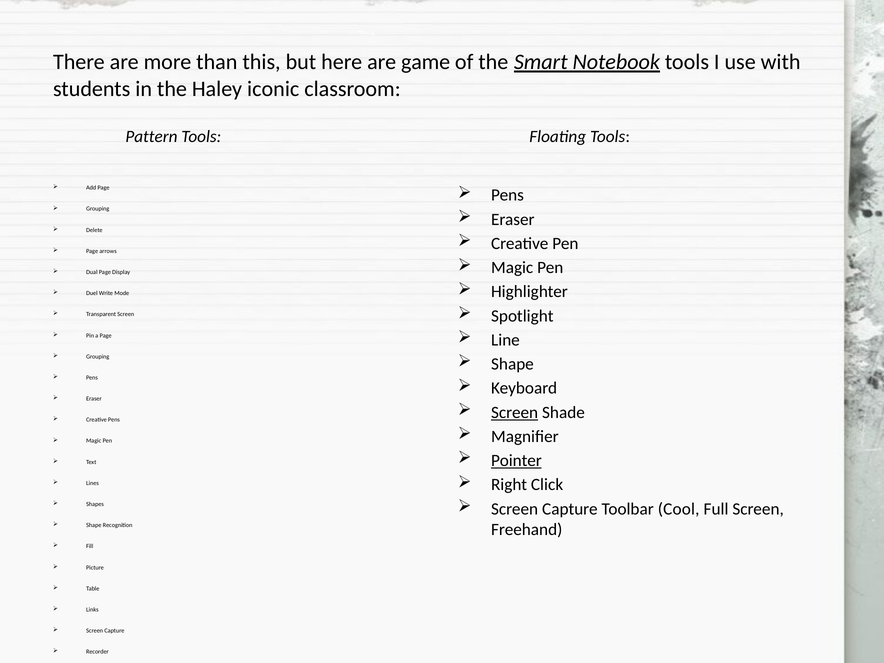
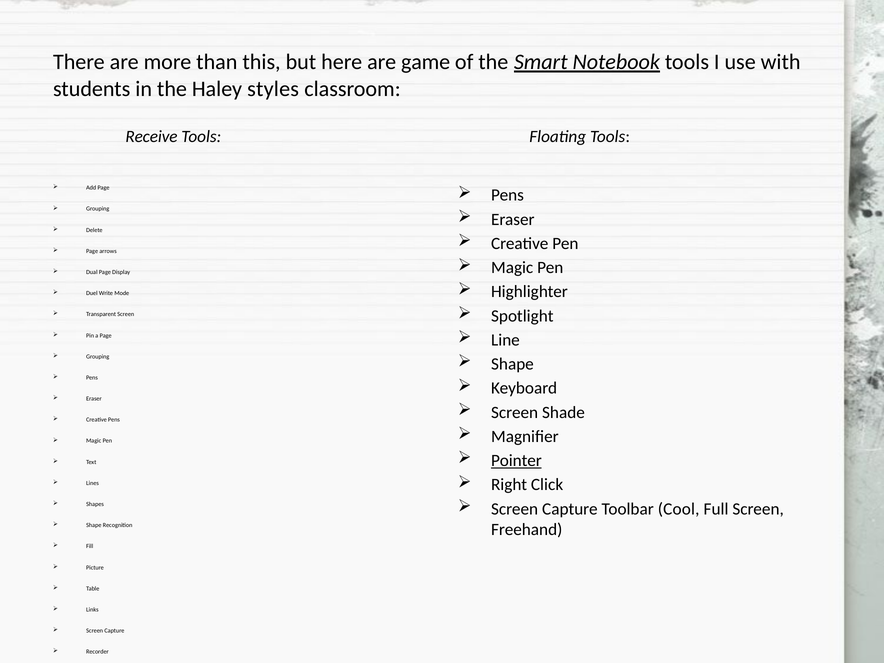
iconic: iconic -> styles
Pattern: Pattern -> Receive
Screen at (515, 412) underline: present -> none
